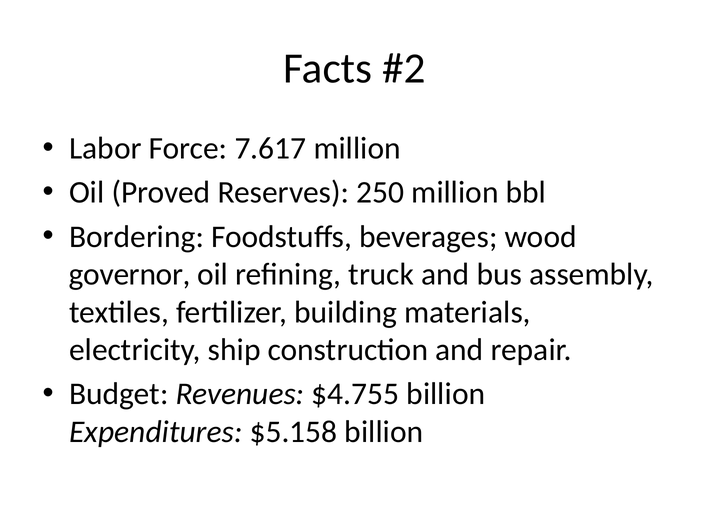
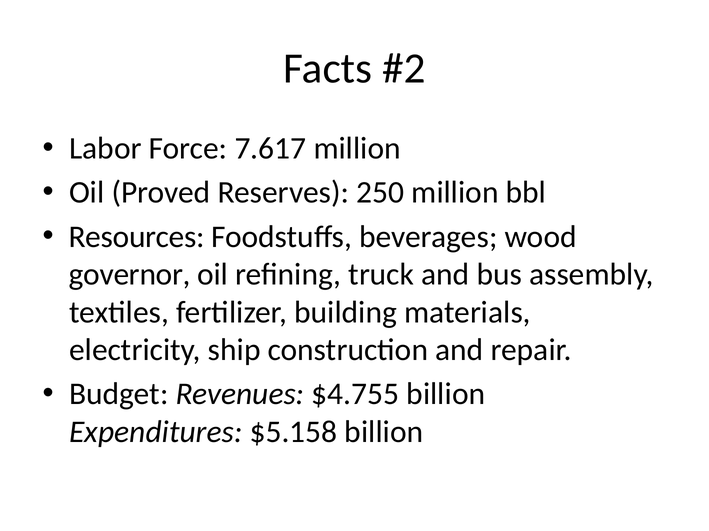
Bordering: Bordering -> Resources
